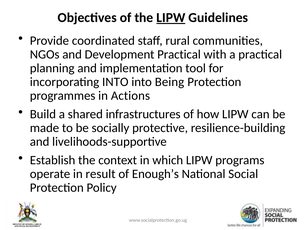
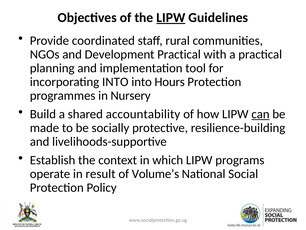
Being: Being -> Hours
Actions: Actions -> Nursery
infrastructures: infrastructures -> accountability
can underline: none -> present
Enough’s: Enough’s -> Volume’s
